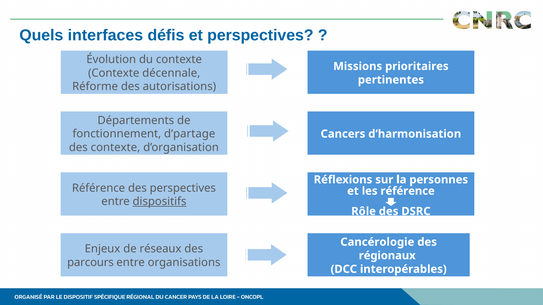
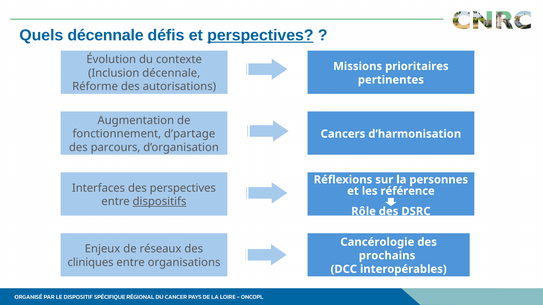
Quels interfaces: interfaces -> décennale
perspectives at (260, 35) underline: none -> present
Contexte at (114, 73): Contexte -> Inclusion
Départements: Départements -> Augmentation
des contexte: contexte -> parcours
Référence at (99, 188): Référence -> Interfaces
régionaux: régionaux -> prochains
parcours: parcours -> cliniques
